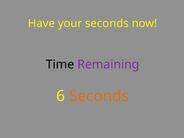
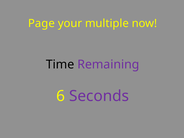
Have: Have -> Page
your seconds: seconds -> multiple
Seconds at (99, 96) colour: orange -> purple
